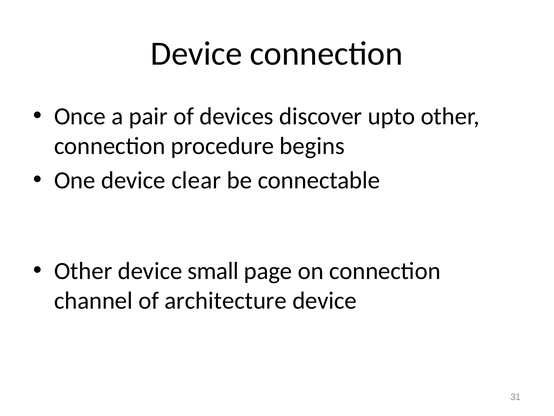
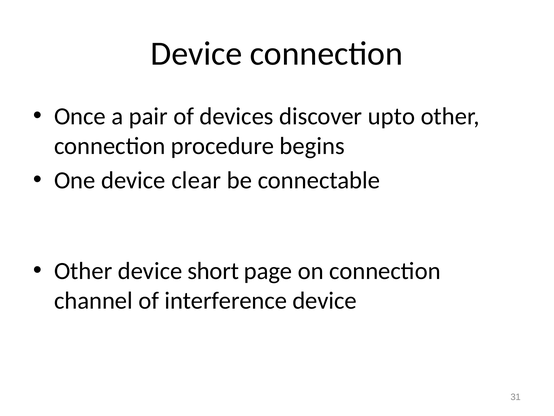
small: small -> short
architecture: architecture -> interference
